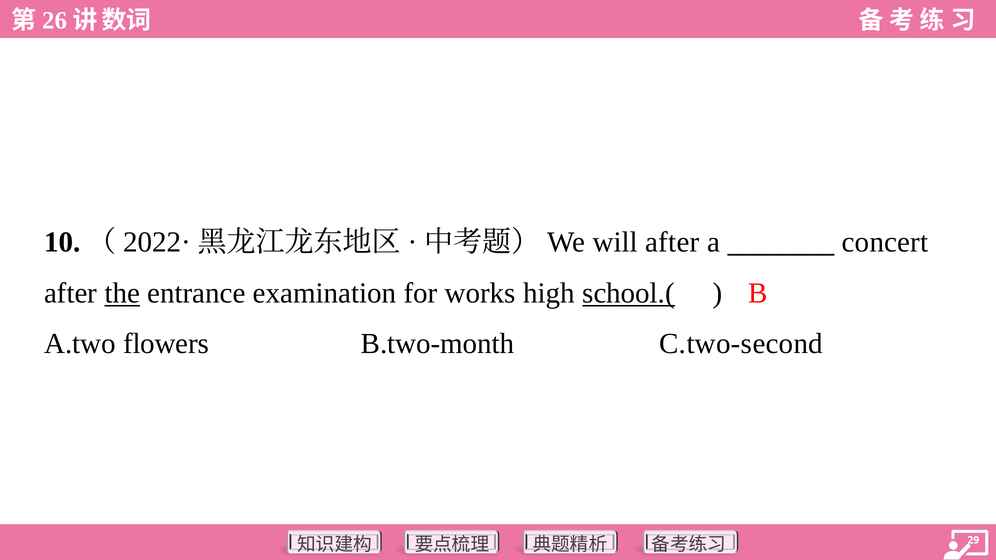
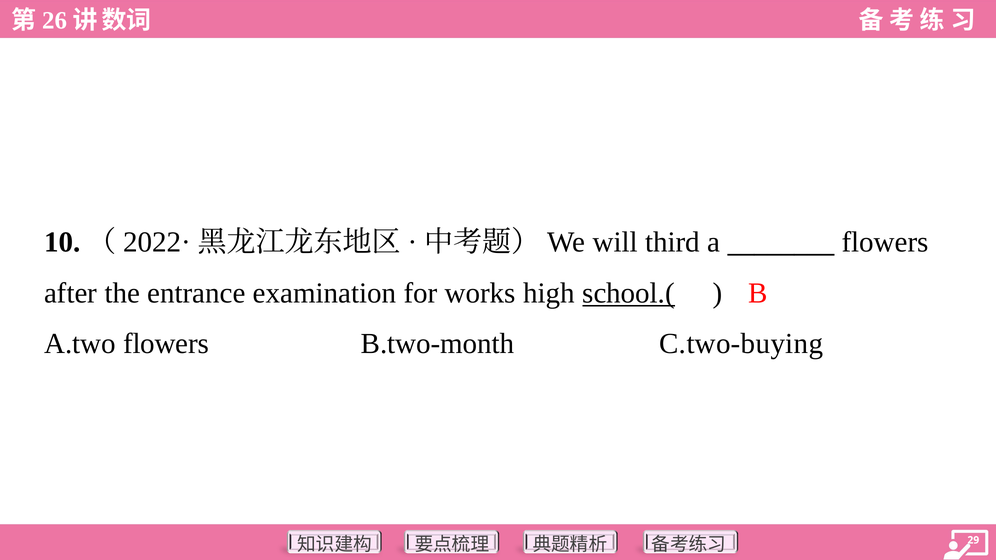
will after: after -> third
concert at (885, 242): concert -> flowers
the underline: present -> none
C.two-second: C.two-second -> C.two-buying
